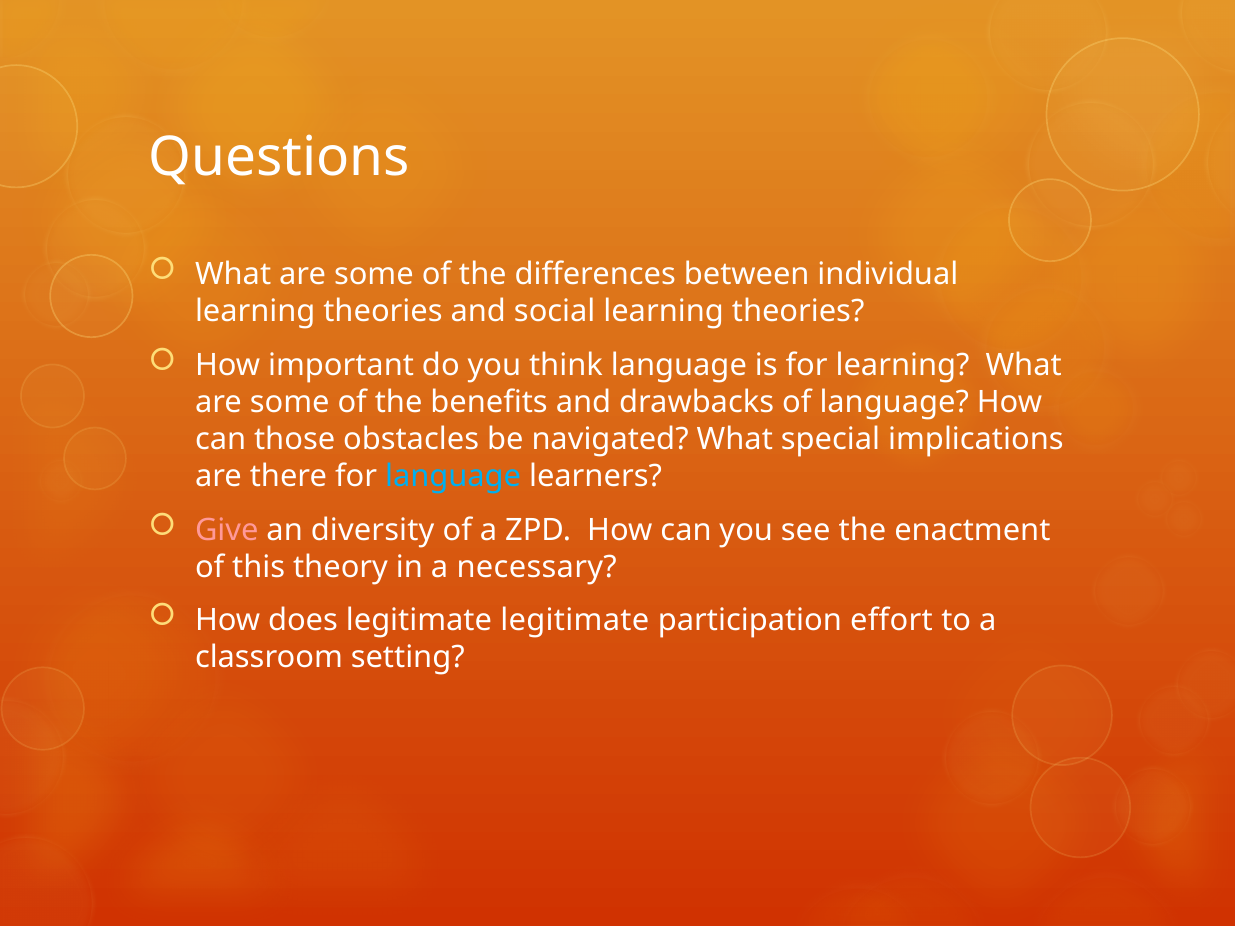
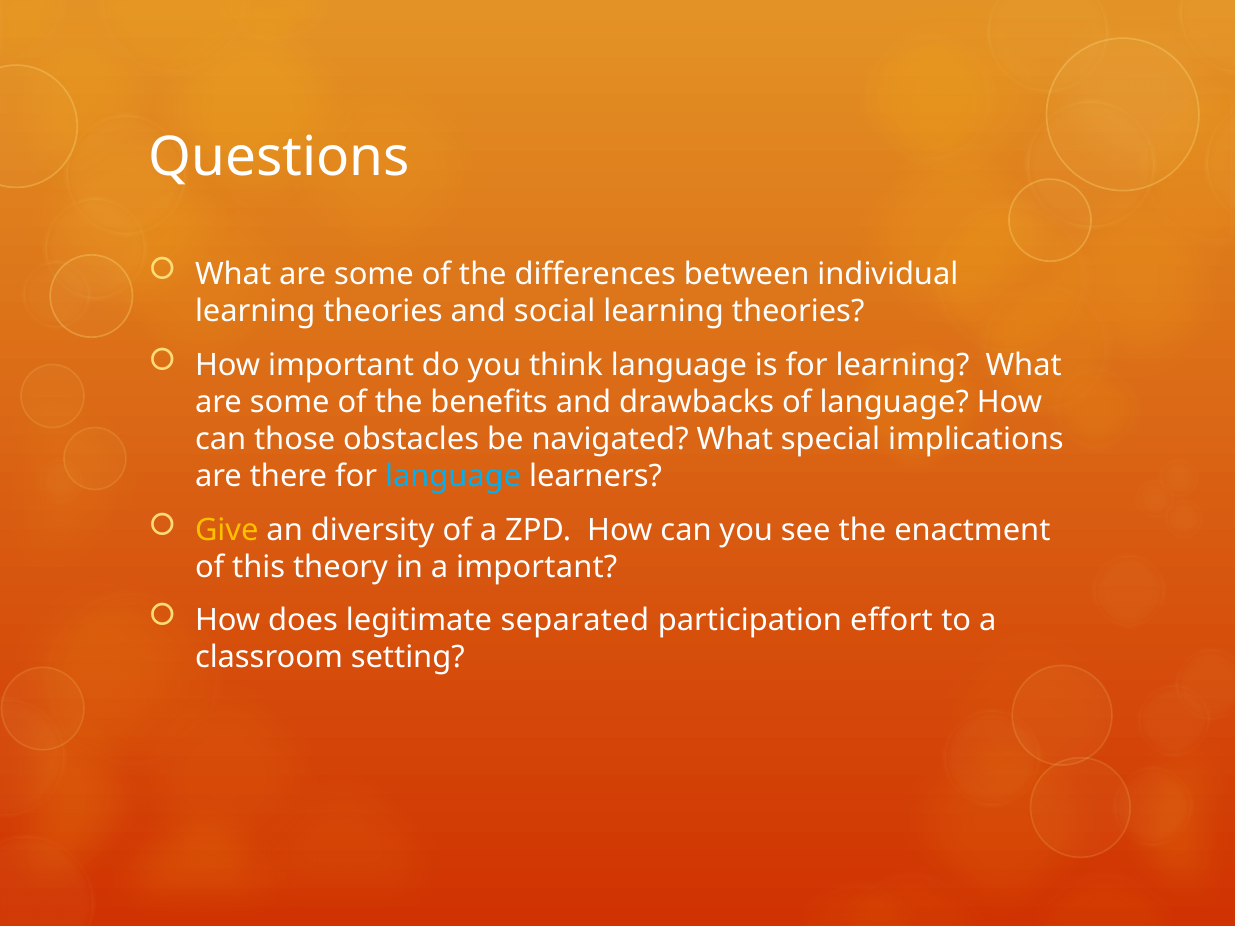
Give colour: pink -> yellow
a necessary: necessary -> important
legitimate legitimate: legitimate -> separated
